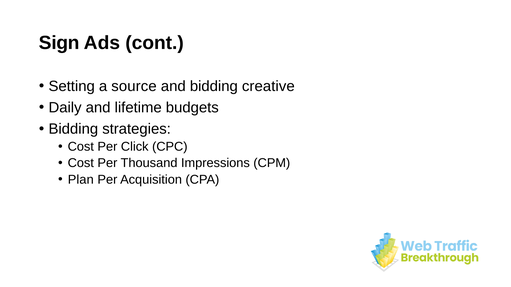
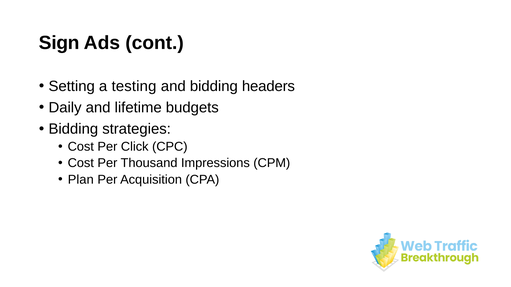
source: source -> testing
creative: creative -> headers
